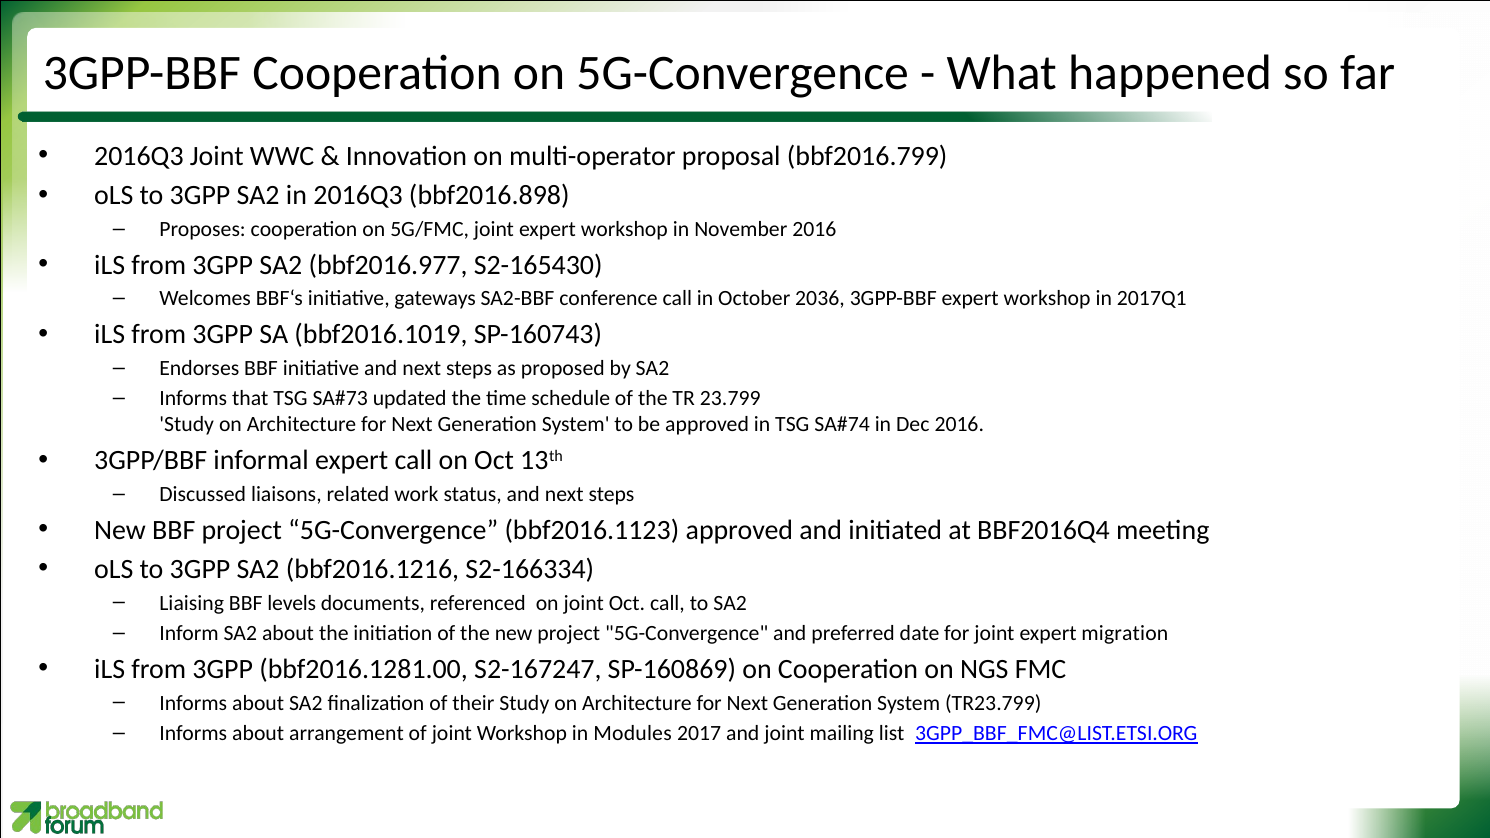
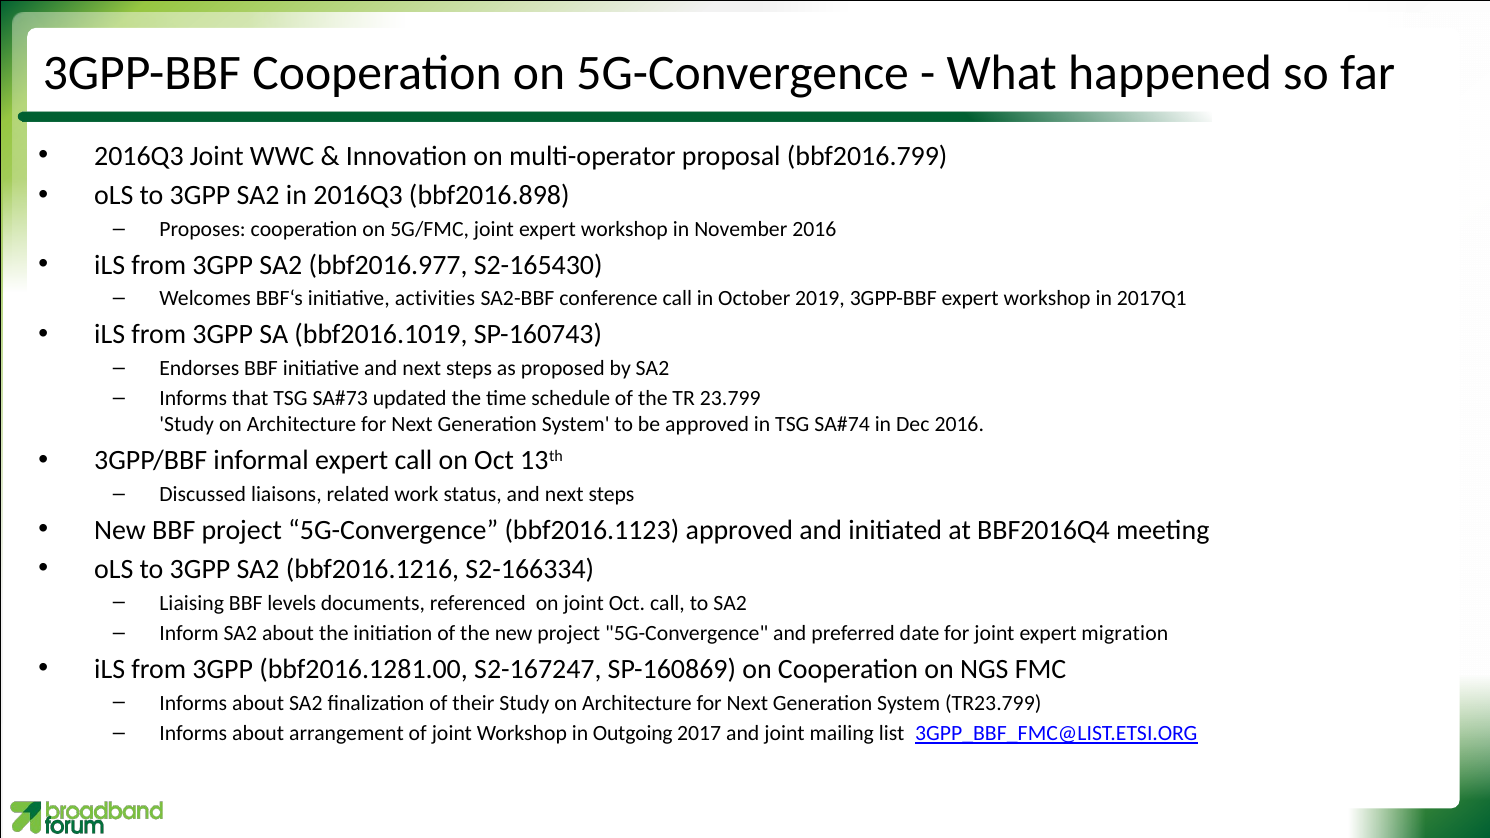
gateways: gateways -> activities
2036: 2036 -> 2019
Modules: Modules -> Outgoing
